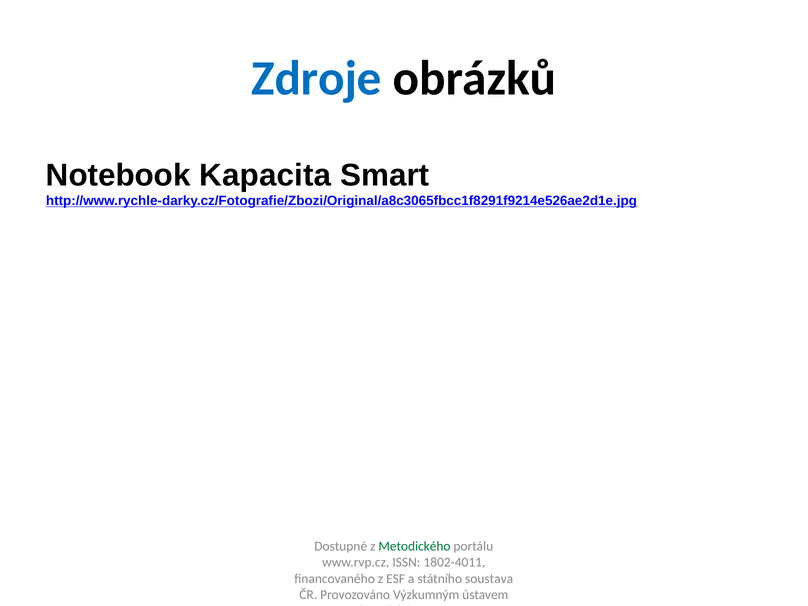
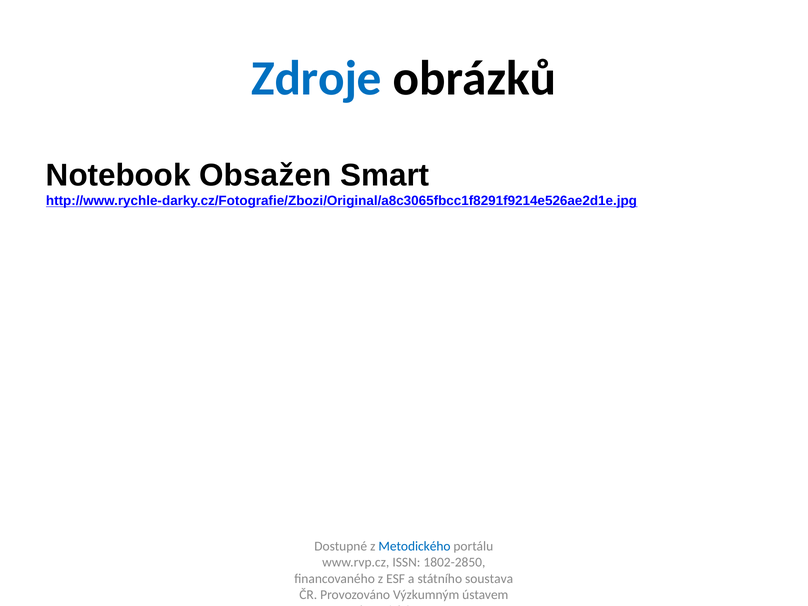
Kapacita: Kapacita -> Obsažen
Metodického colour: green -> blue
1802-4011: 1802-4011 -> 1802-2850
